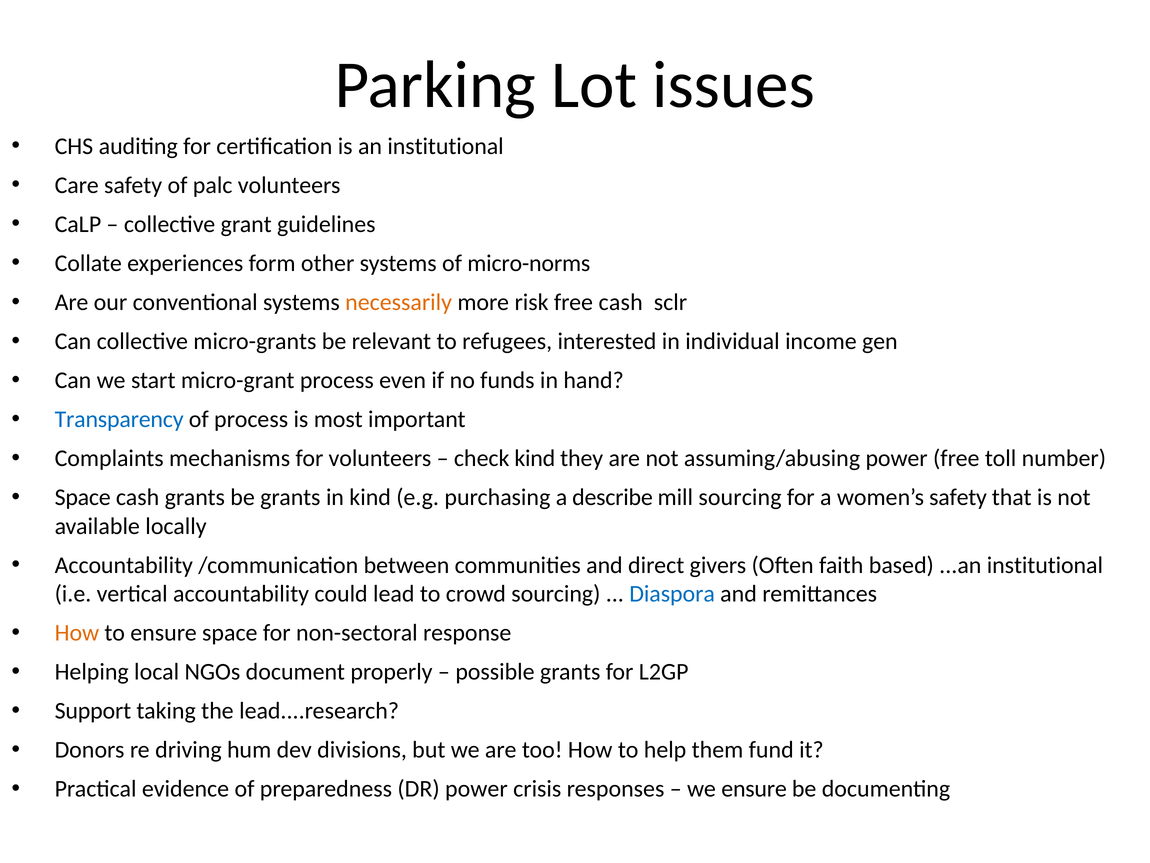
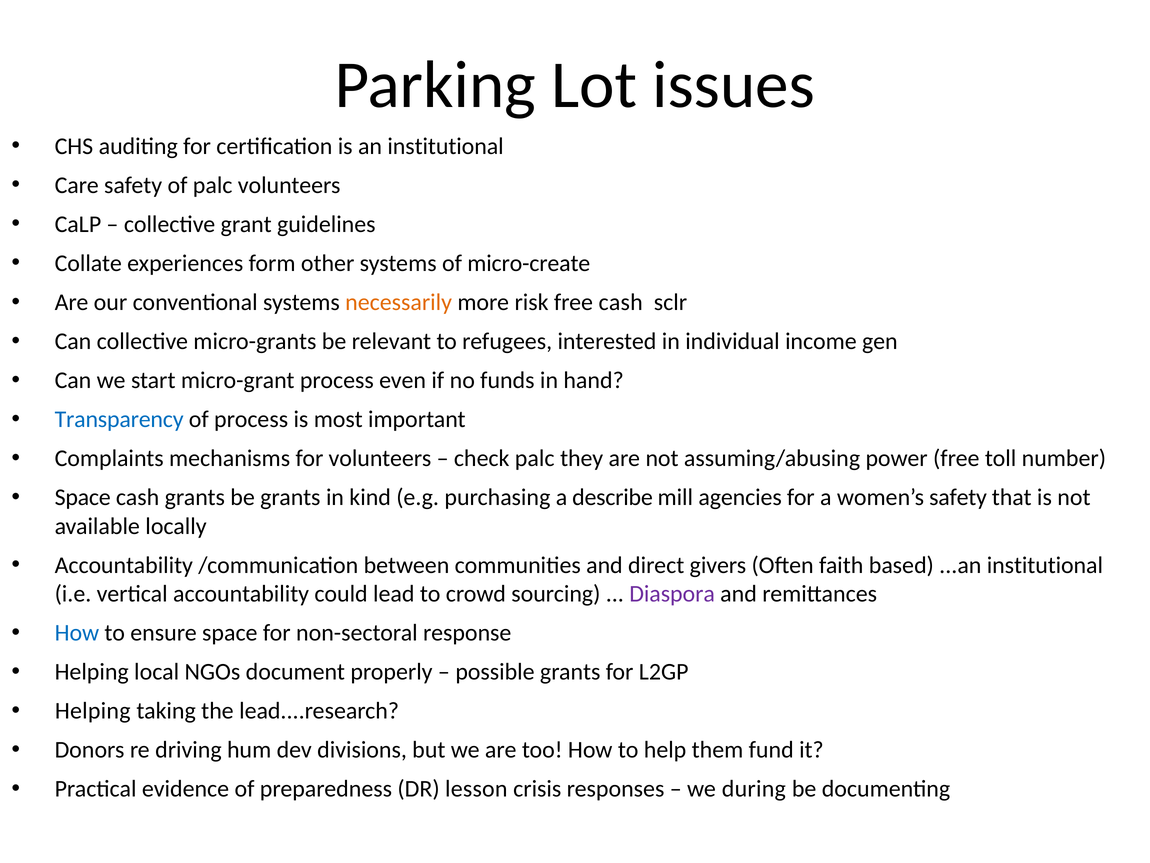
micro-norms: micro-norms -> micro-create
check kind: kind -> palc
mill sourcing: sourcing -> agencies
Diaspora colour: blue -> purple
How at (77, 633) colour: orange -> blue
Support at (93, 711): Support -> Helping
DR power: power -> lesson
we ensure: ensure -> during
